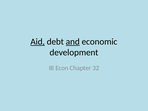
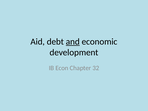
Aid underline: present -> none
